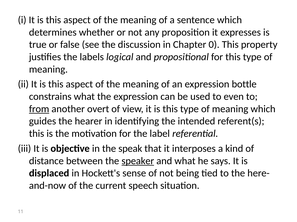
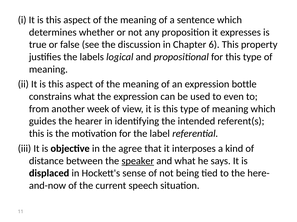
0: 0 -> 6
from underline: present -> none
overt: overt -> week
speak: speak -> agree
